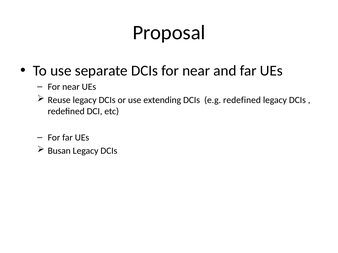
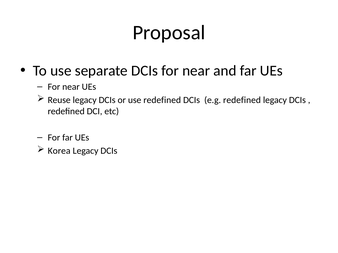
use extending: extending -> redefined
Busan: Busan -> Korea
